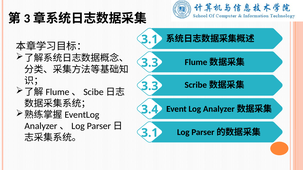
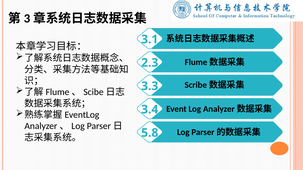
3.3 at (150, 63): 3.3 -> 2.3
3.1 at (150, 133): 3.1 -> 5.8
